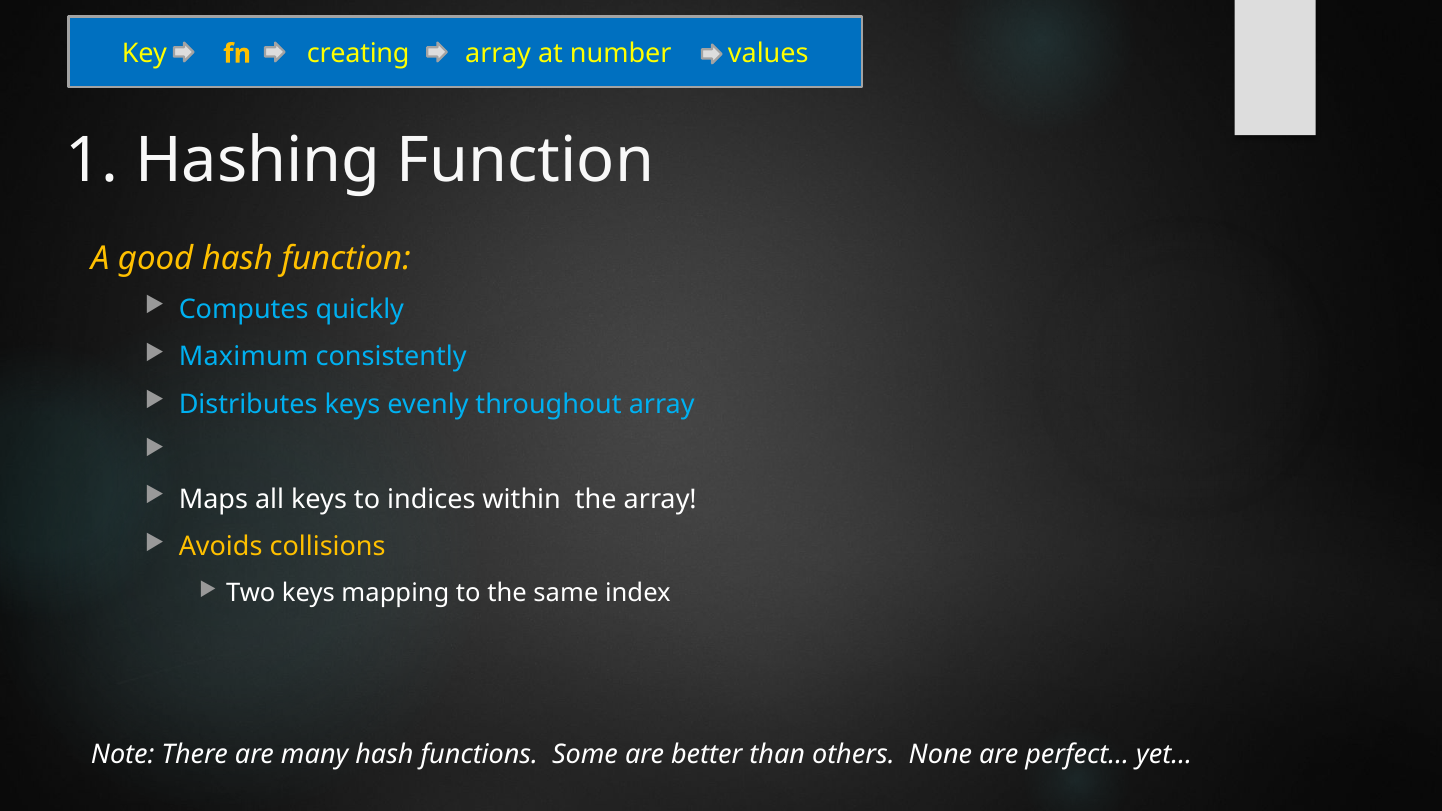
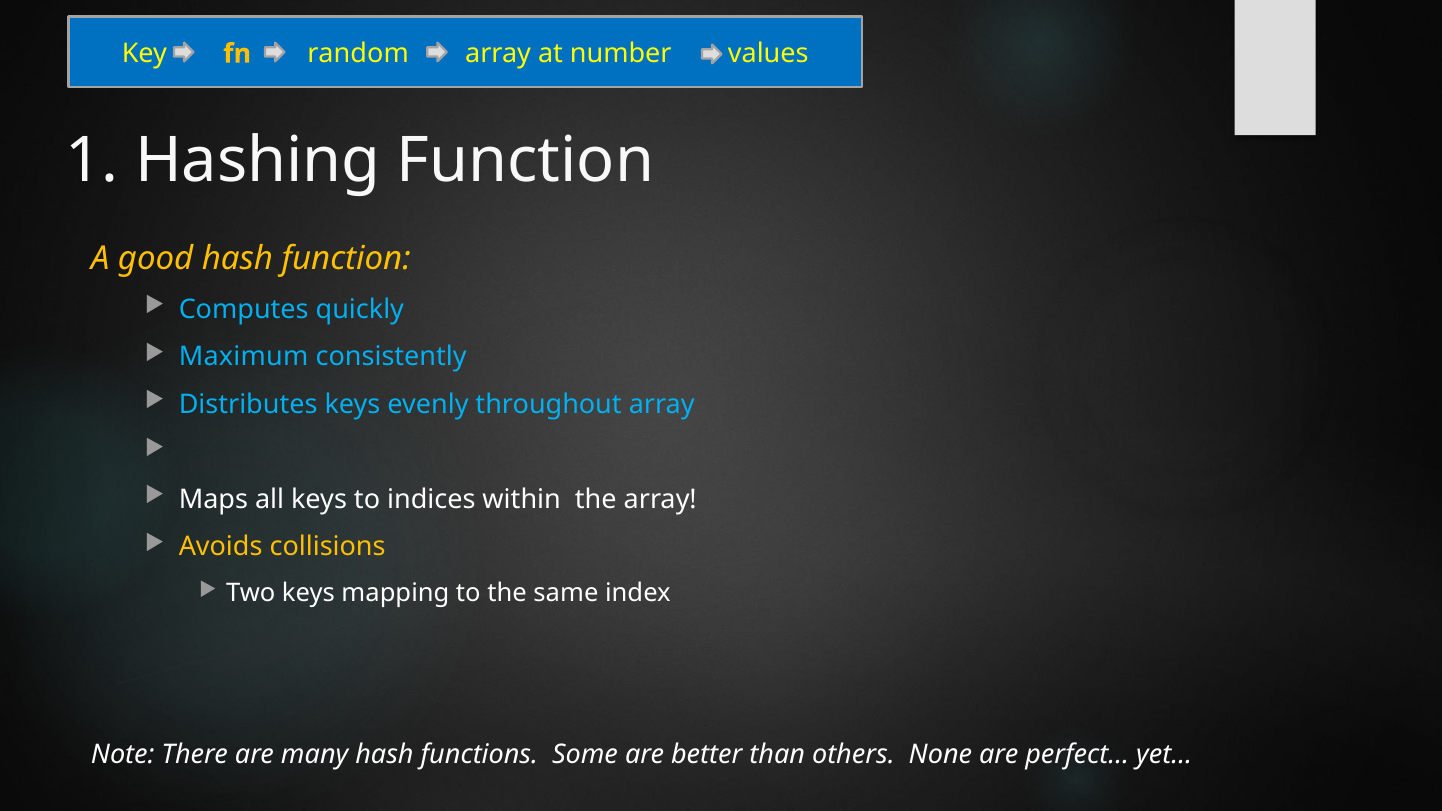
creating: creating -> random
